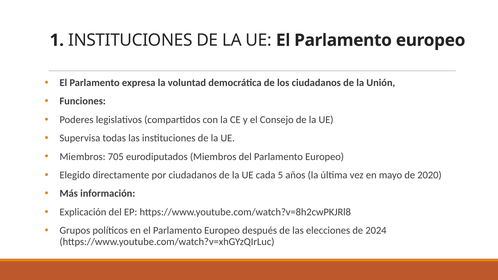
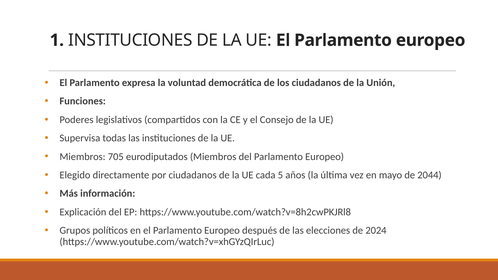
2020: 2020 -> 2044
